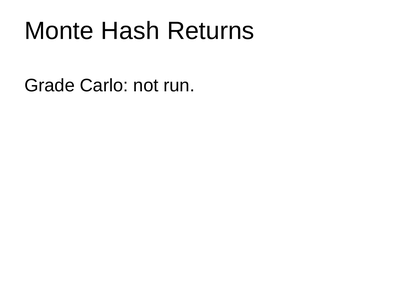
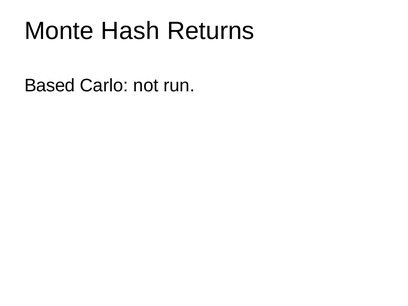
Grade: Grade -> Based
